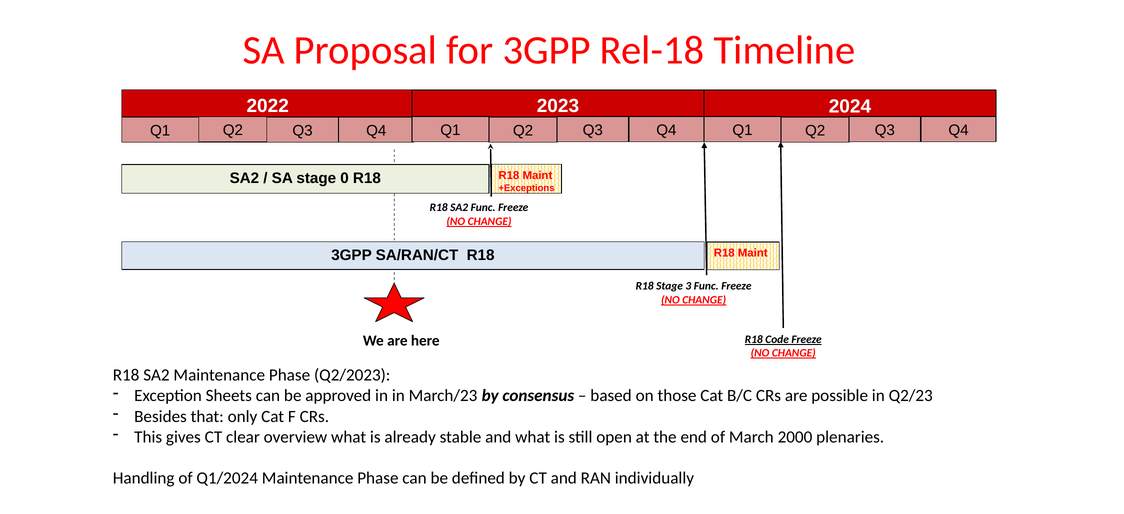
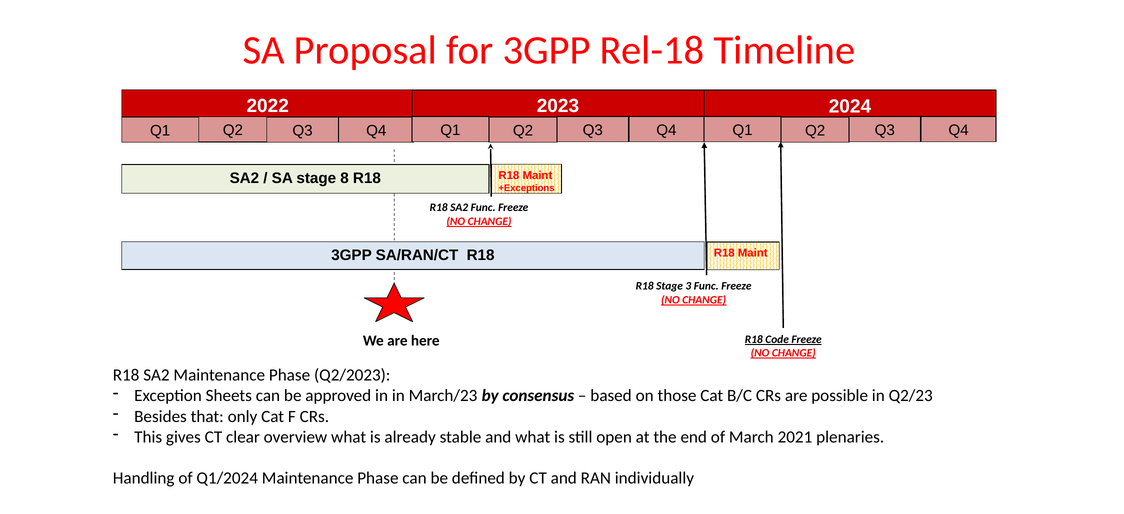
0: 0 -> 8
2000: 2000 -> 2021
